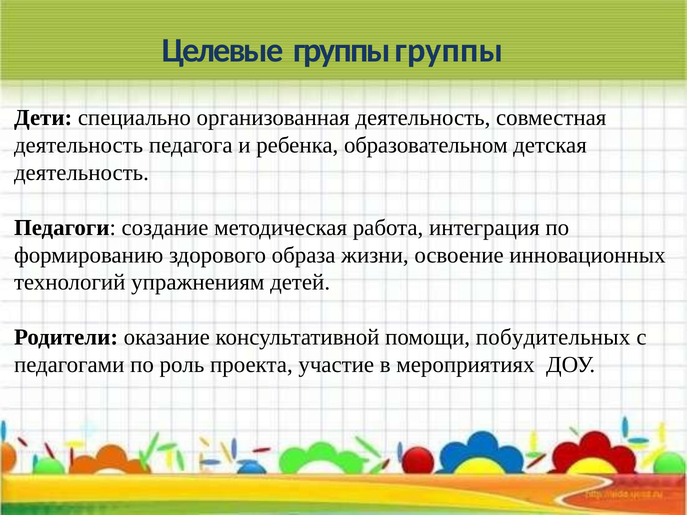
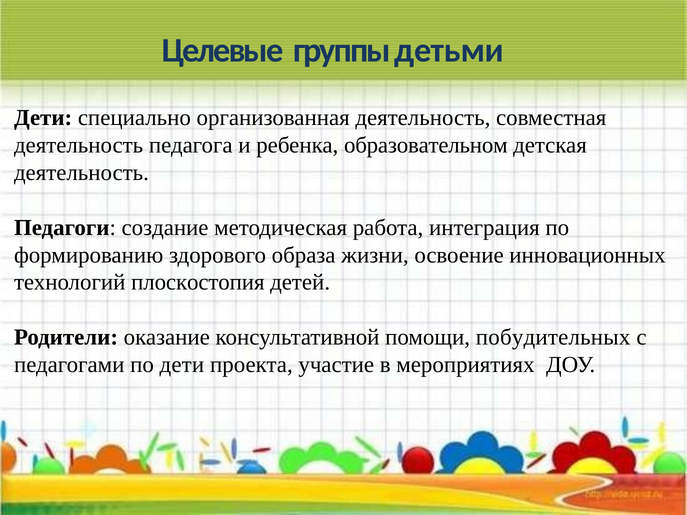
группы группы: группы -> детьми
упражнениям: упражнениям -> плоскостопия
по роль: роль -> дети
